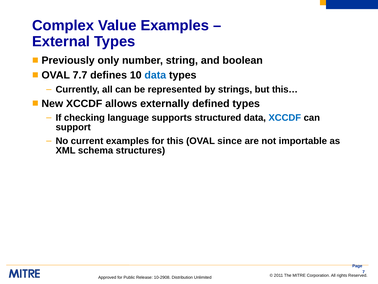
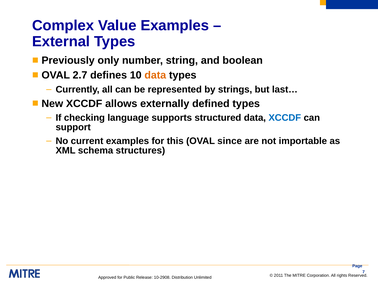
7.7: 7.7 -> 2.7
data at (155, 75) colour: blue -> orange
this…: this… -> last…
